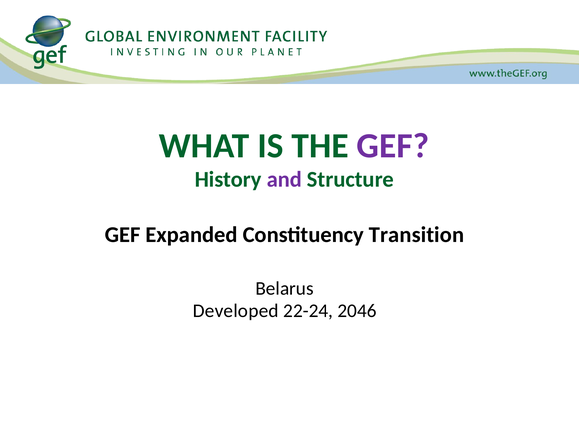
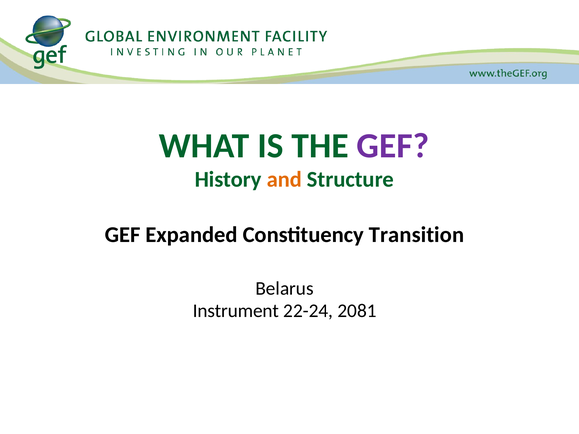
and colour: purple -> orange
Developed: Developed -> Instrument
2046: 2046 -> 2081
